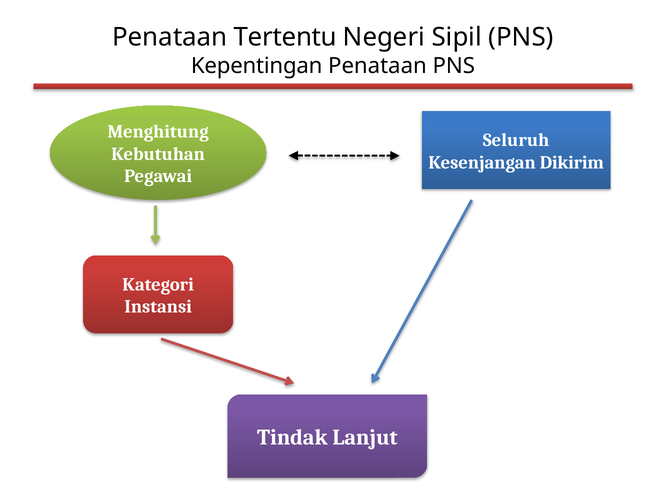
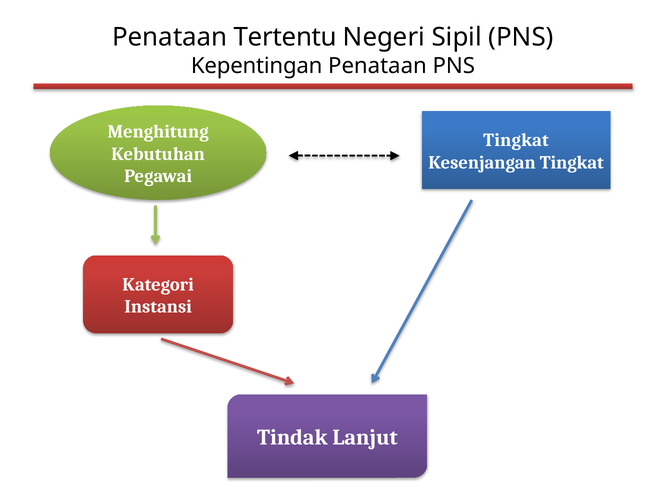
Seluruh at (516, 140): Seluruh -> Tingkat
Kesenjangan Dikirim: Dikirim -> Tingkat
